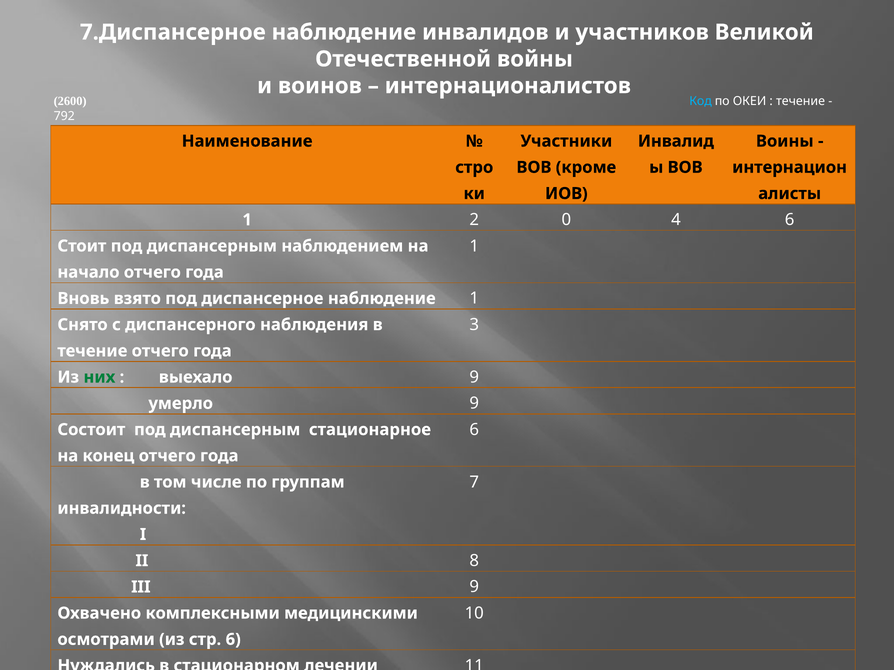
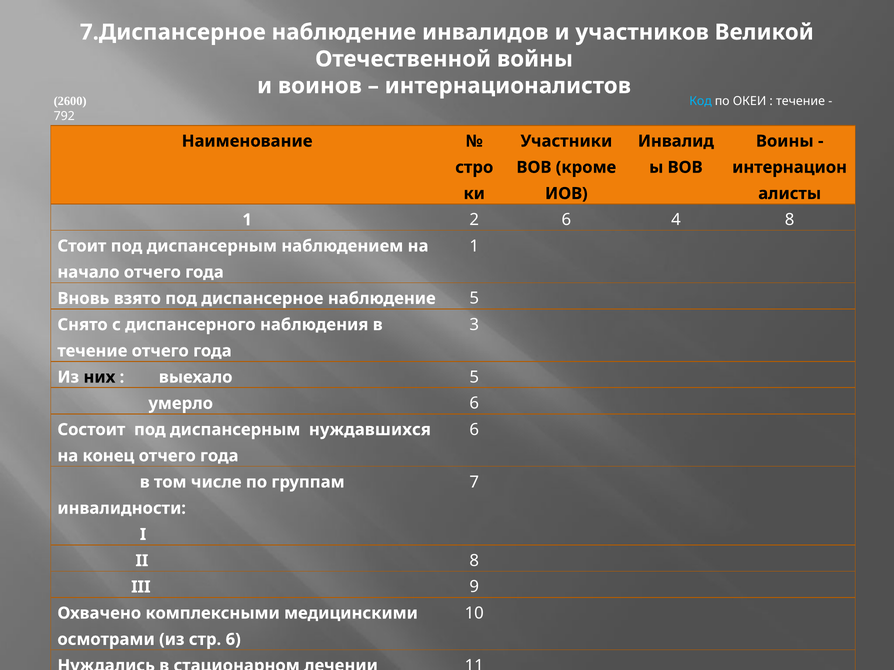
2 0: 0 -> 6
4 6: 6 -> 8
наблюдение 1: 1 -> 5
них colour: green -> black
выехало 9: 9 -> 5
умерло 9: 9 -> 6
диспансерным стационарное: стационарное -> нуждавшихся
